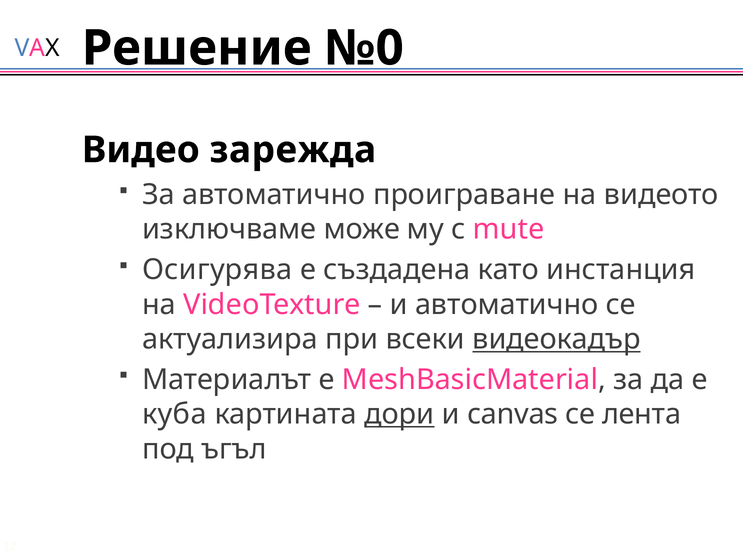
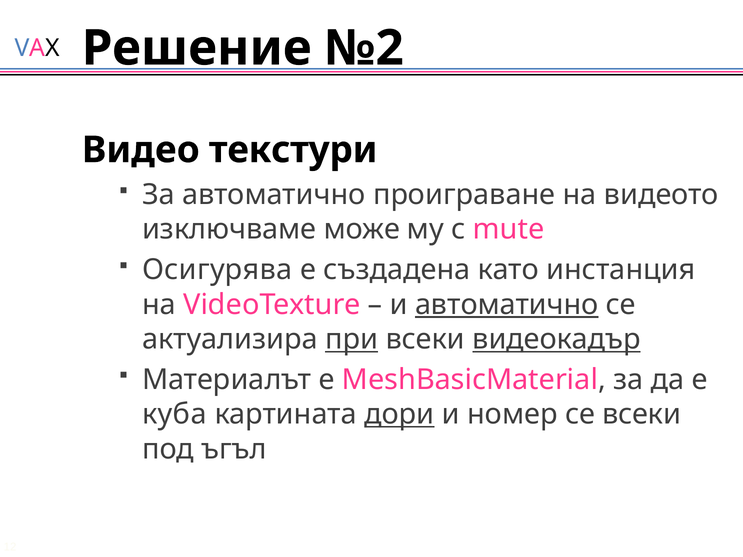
№0: №0 -> №2
зарежда: зарежда -> текстури
автоматично at (507, 305) underline: none -> present
при underline: none -> present
canvas: canvas -> номер
се лента: лента -> всеки
